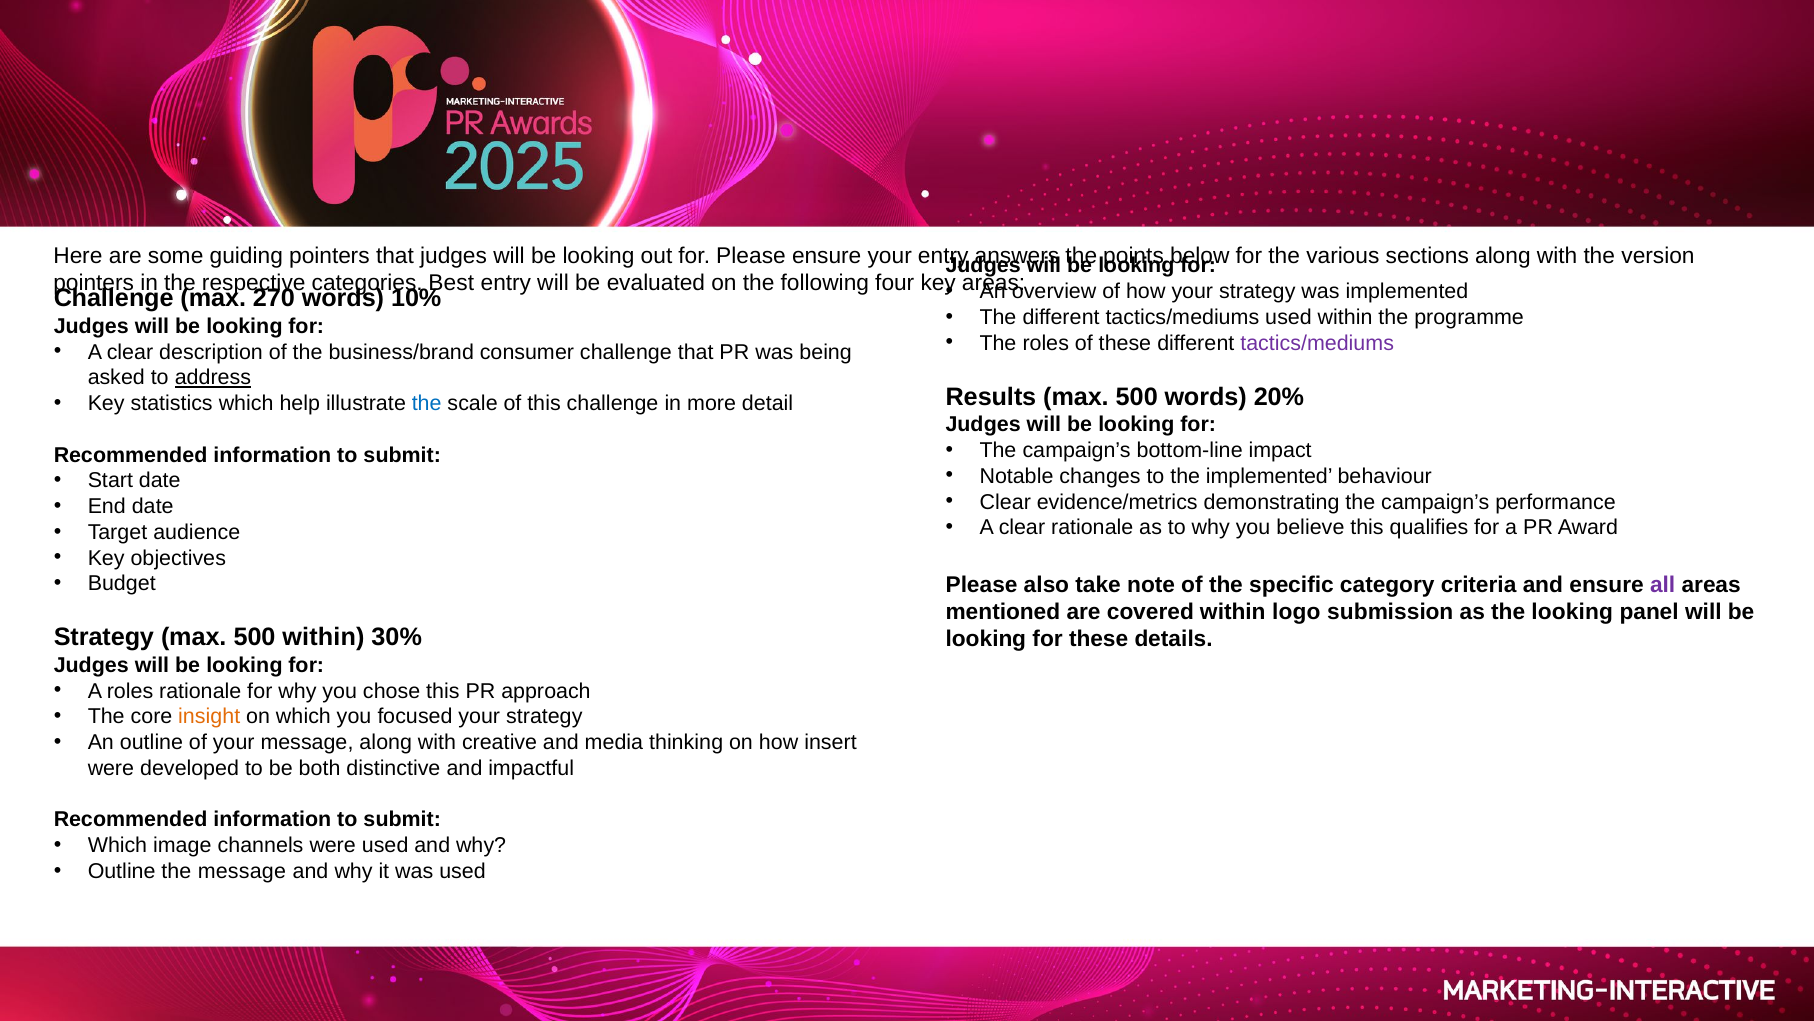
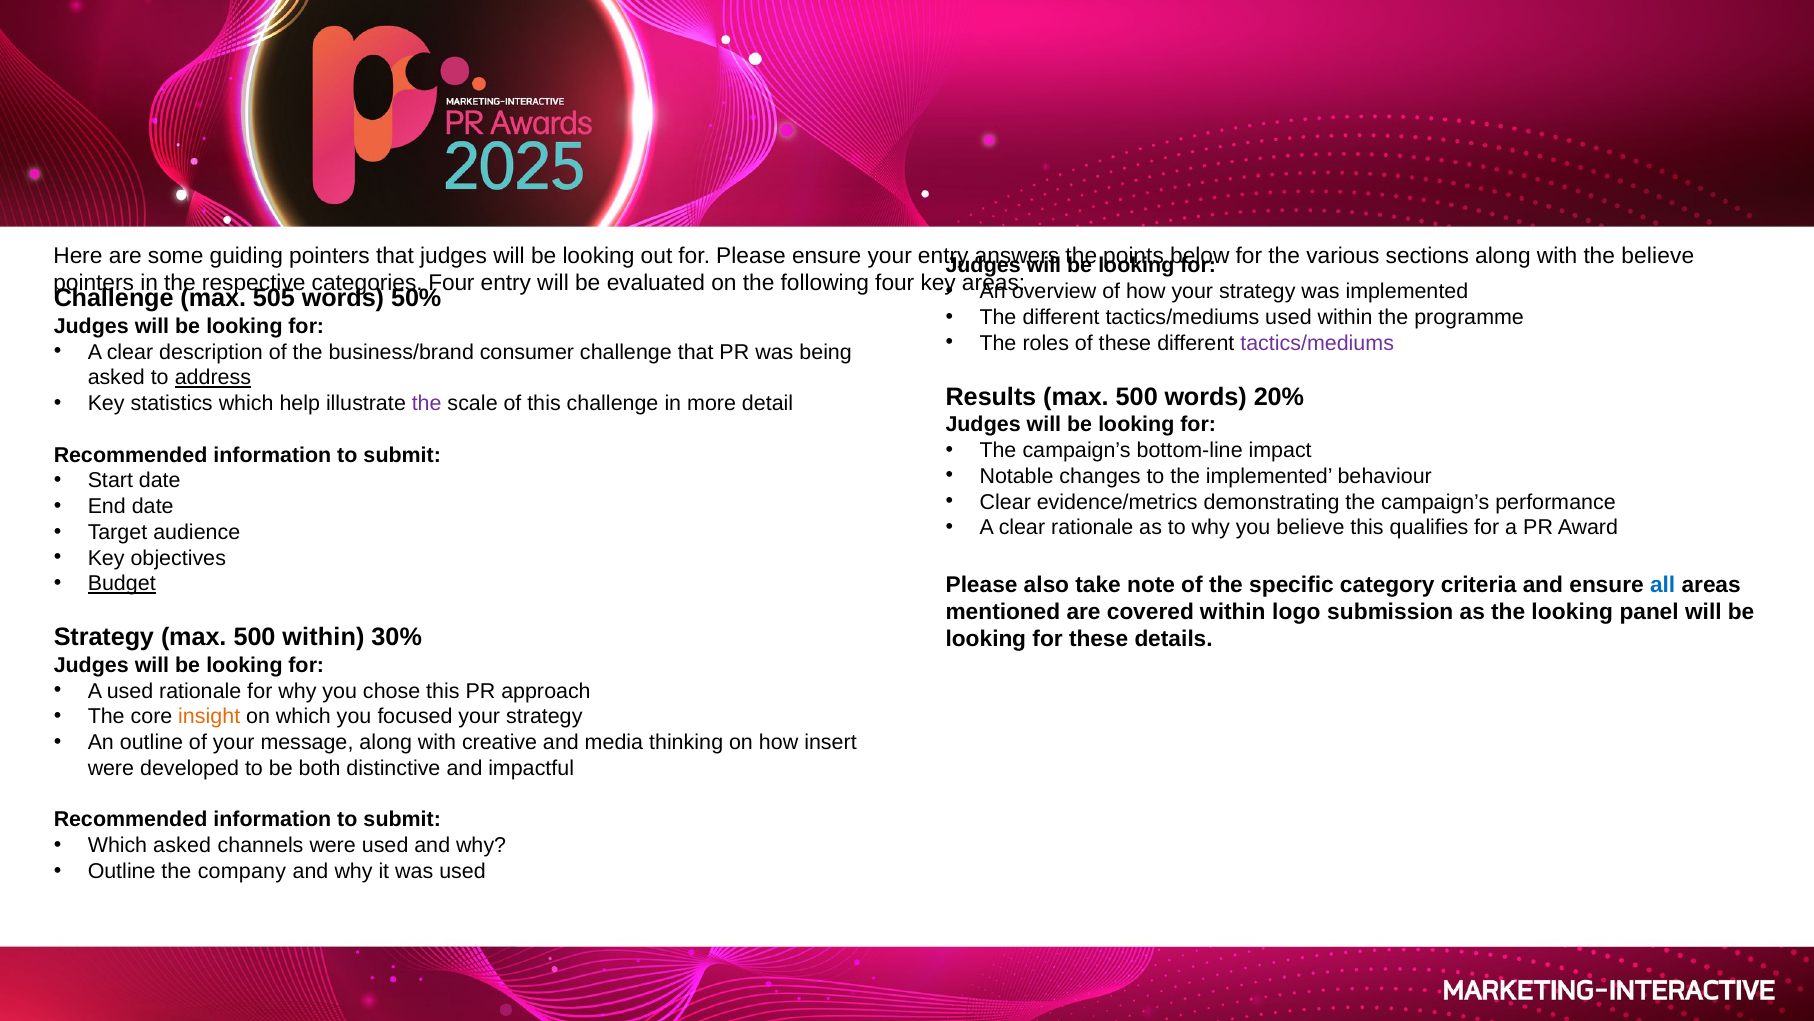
the version: version -> believe
categories Best: Best -> Four
270: 270 -> 505
10%: 10% -> 50%
the at (427, 403) colour: blue -> purple
Budget underline: none -> present
all colour: purple -> blue
A roles: roles -> used
Which image: image -> asked
the message: message -> company
